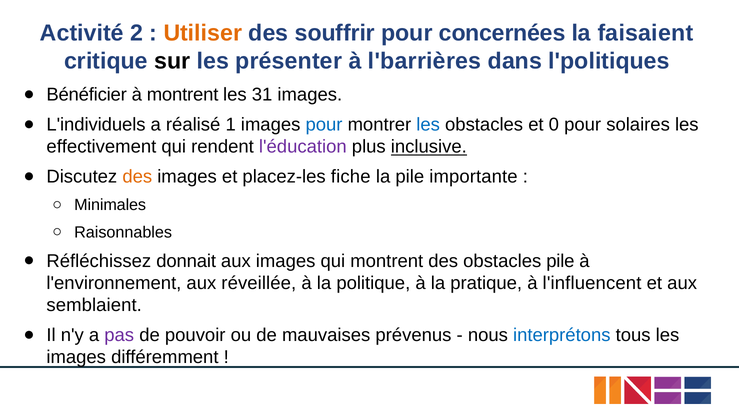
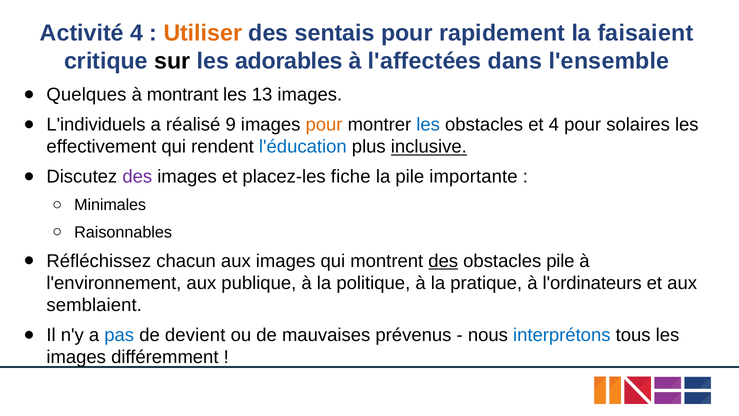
Activité 2: 2 -> 4
souffrir: souffrir -> sentais
concernées: concernées -> rapidement
présenter: présenter -> adorables
l'barrières: l'barrières -> l'affectées
l'politiques: l'politiques -> l'ensemble
Bénéficier: Bénéficier -> Quelques
à montrent: montrent -> montrant
31: 31 -> 13
1: 1 -> 9
pour at (324, 125) colour: blue -> orange
et 0: 0 -> 4
l'éducation colour: purple -> blue
des at (137, 177) colour: orange -> purple
donnait: donnait -> chacun
des at (443, 261) underline: none -> present
réveillée: réveillée -> publique
l'influencent: l'influencent -> l'ordinateurs
pas colour: purple -> blue
pouvoir: pouvoir -> devient
